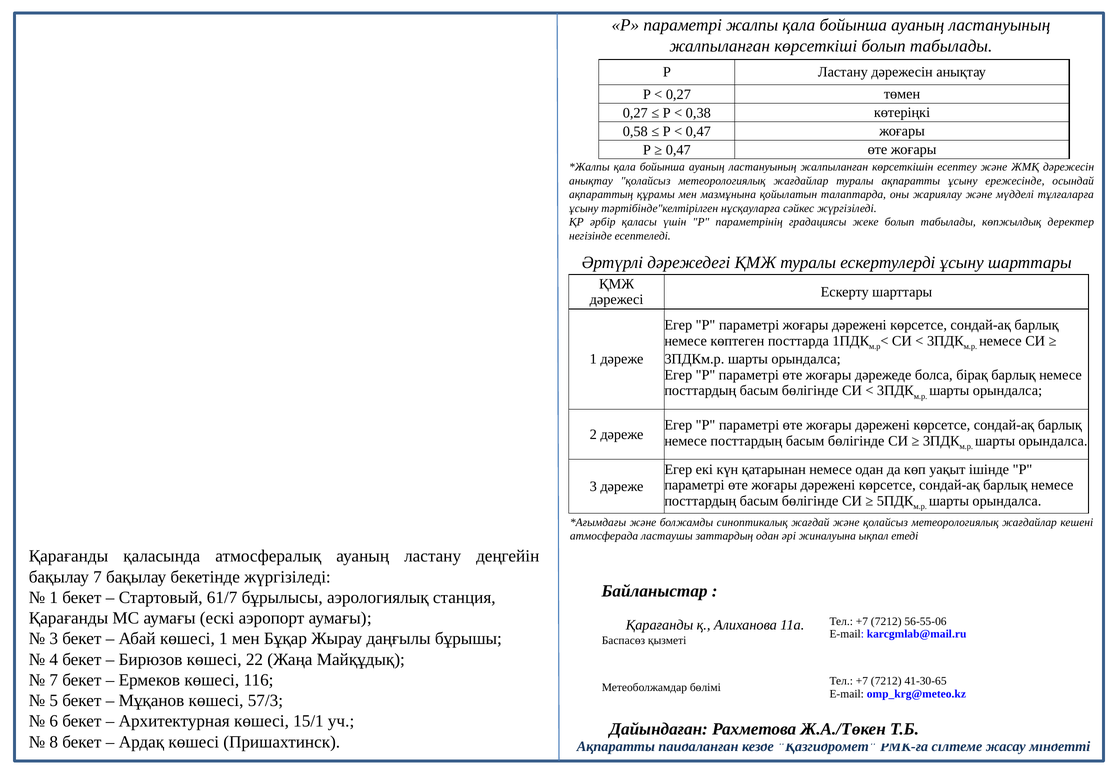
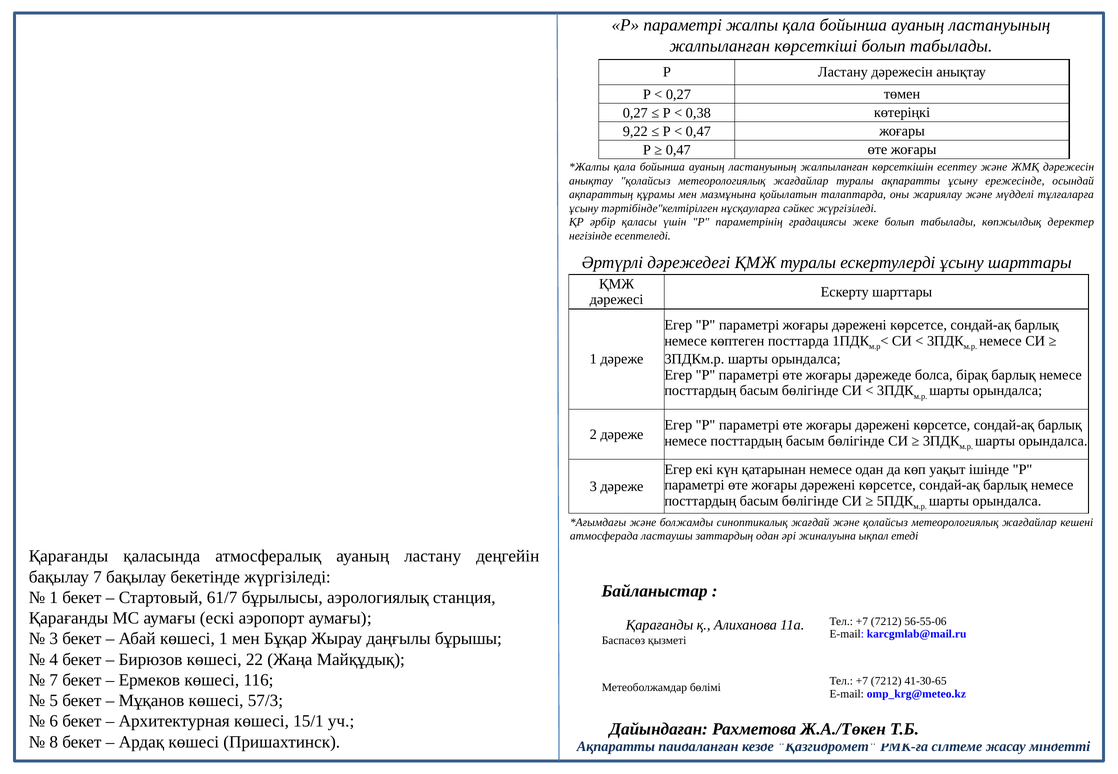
0,58: 0,58 -> 9,22
